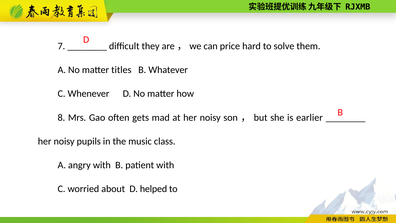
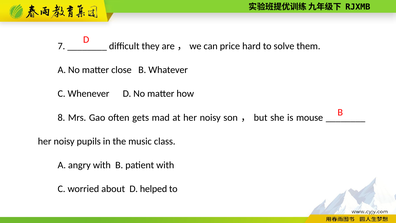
titles: titles -> close
earlier: earlier -> mouse
